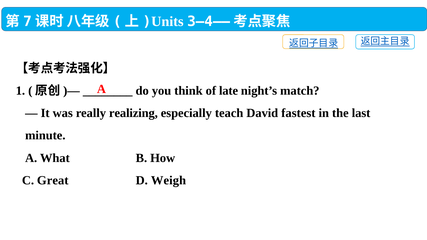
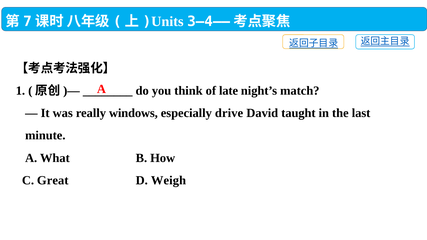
realizing: realizing -> windows
teach: teach -> drive
fastest: fastest -> taught
